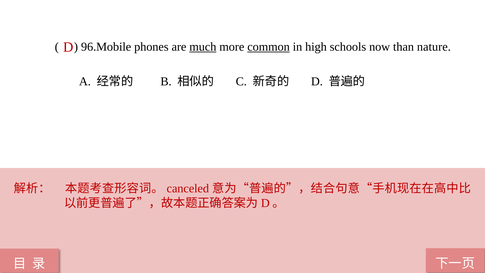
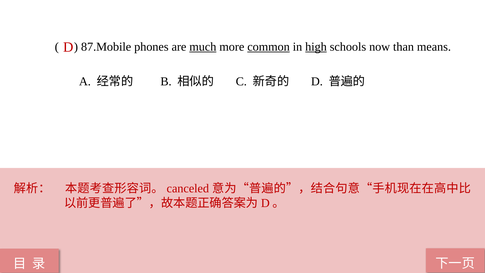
96.Mobile: 96.Mobile -> 87.Mobile
high underline: none -> present
nature: nature -> means
